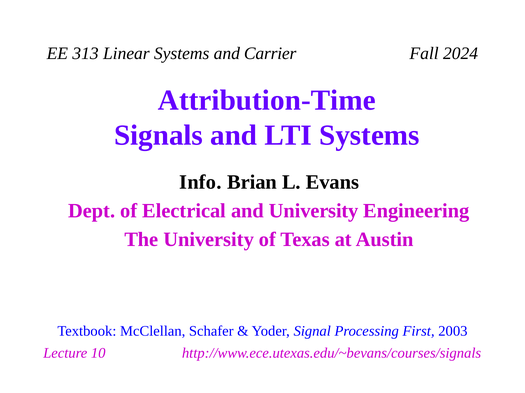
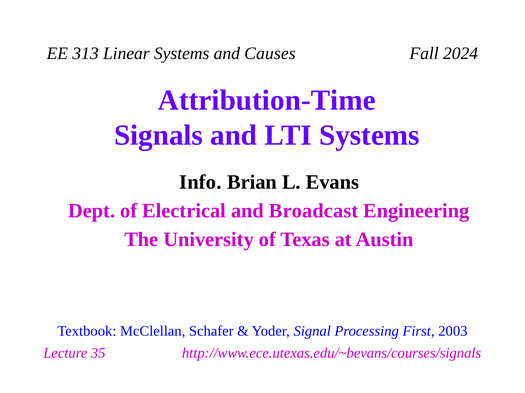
Carrier: Carrier -> Causes
and University: University -> Broadcast
10: 10 -> 35
